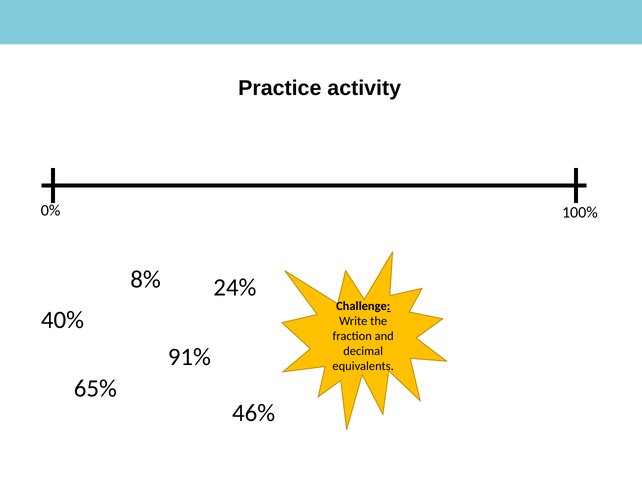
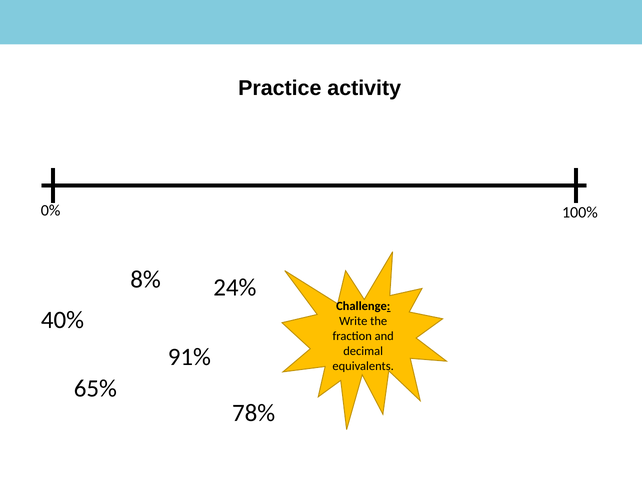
46%: 46% -> 78%
